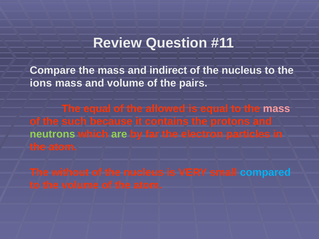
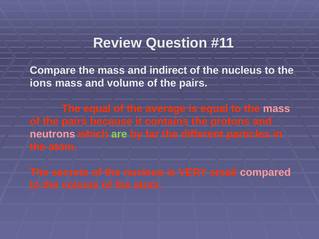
allowed: allowed -> average
such at (74, 121): such -> pairs
neutrons colour: light green -> pink
electron: electron -> different
without: without -> secrets
compared colour: light blue -> pink
